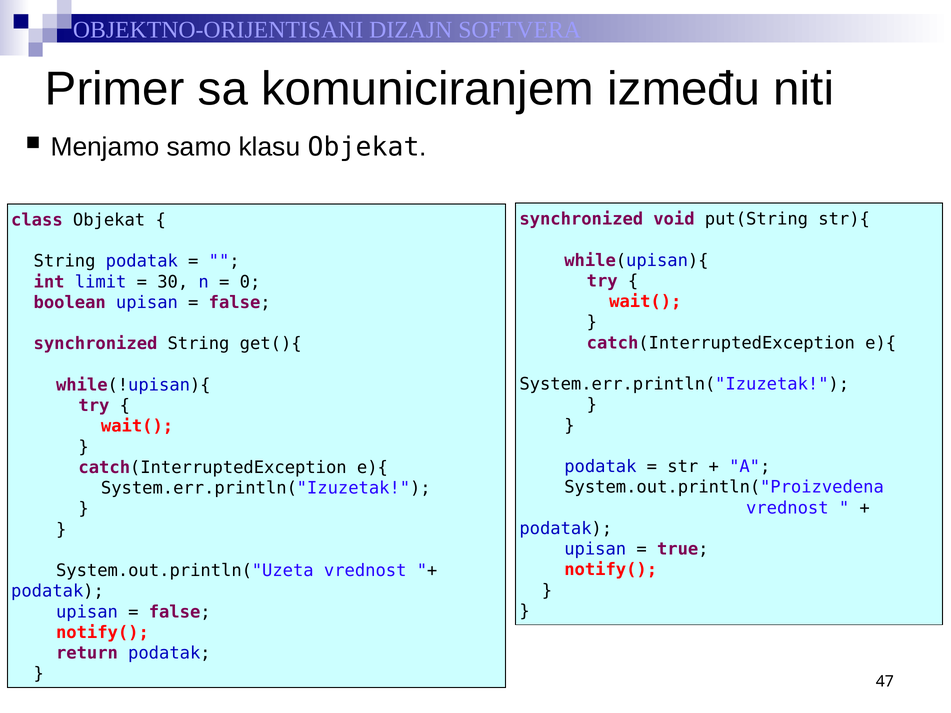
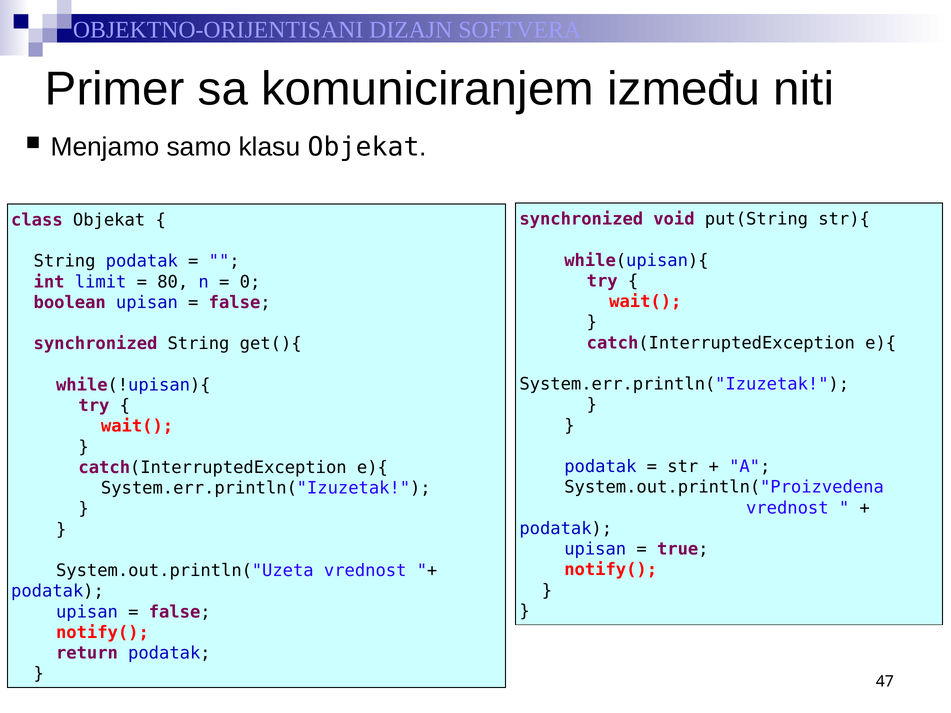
30: 30 -> 80
